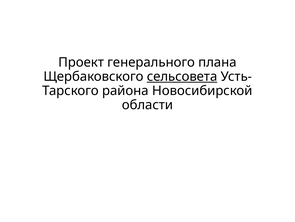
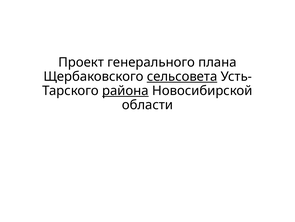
района underline: none -> present
